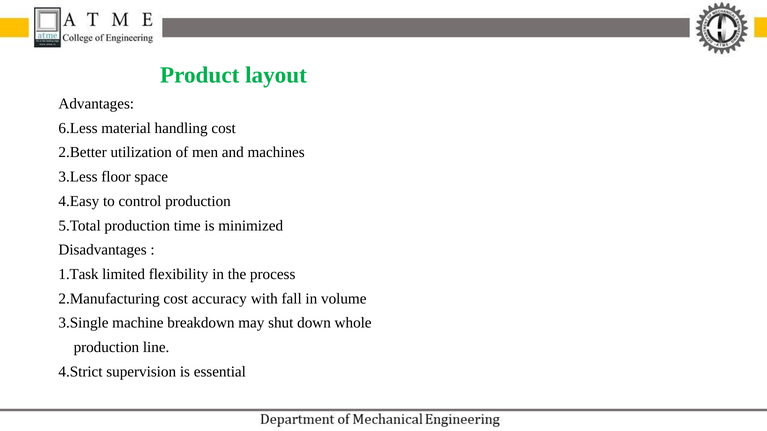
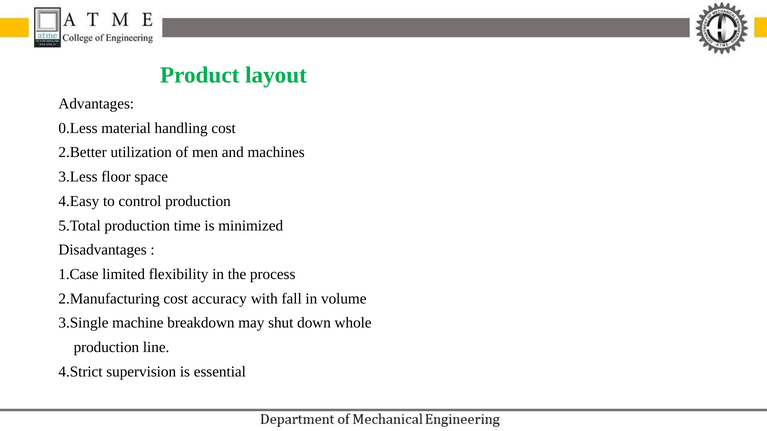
6.Less: 6.Less -> 0.Less
1.Task: 1.Task -> 1.Case
